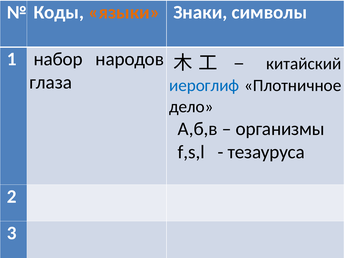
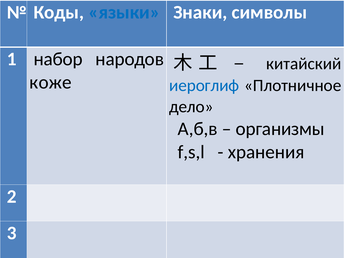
языки colour: orange -> blue
глаза: глаза -> коже
тезауруса: тезауруса -> хранения
